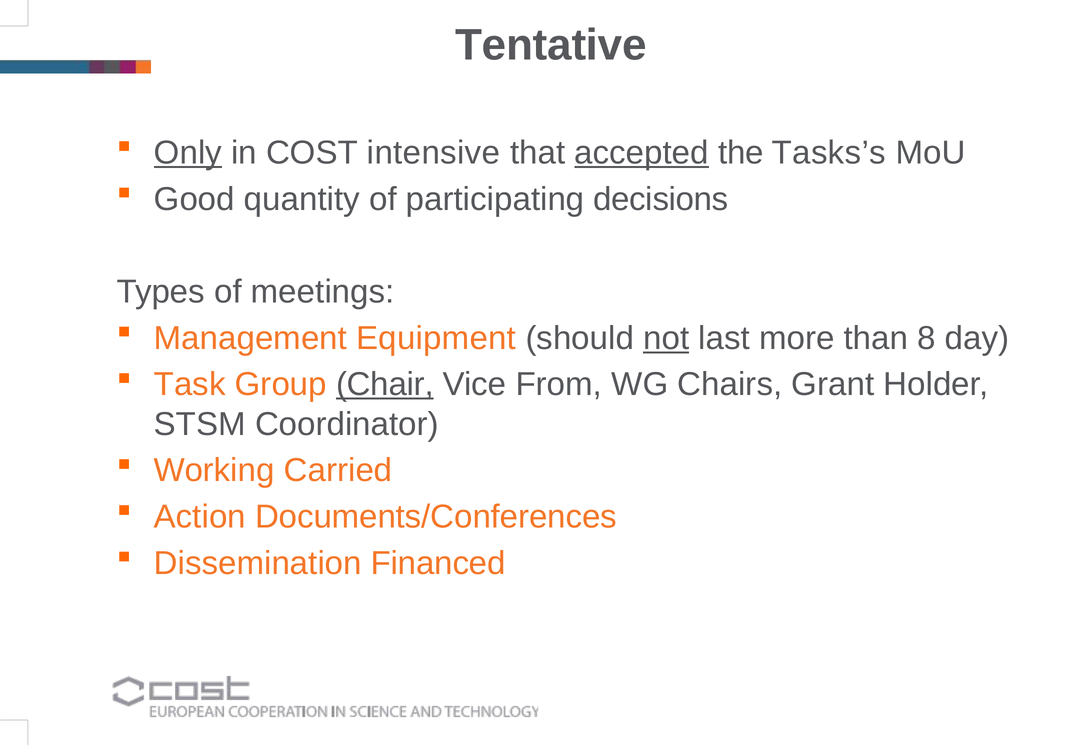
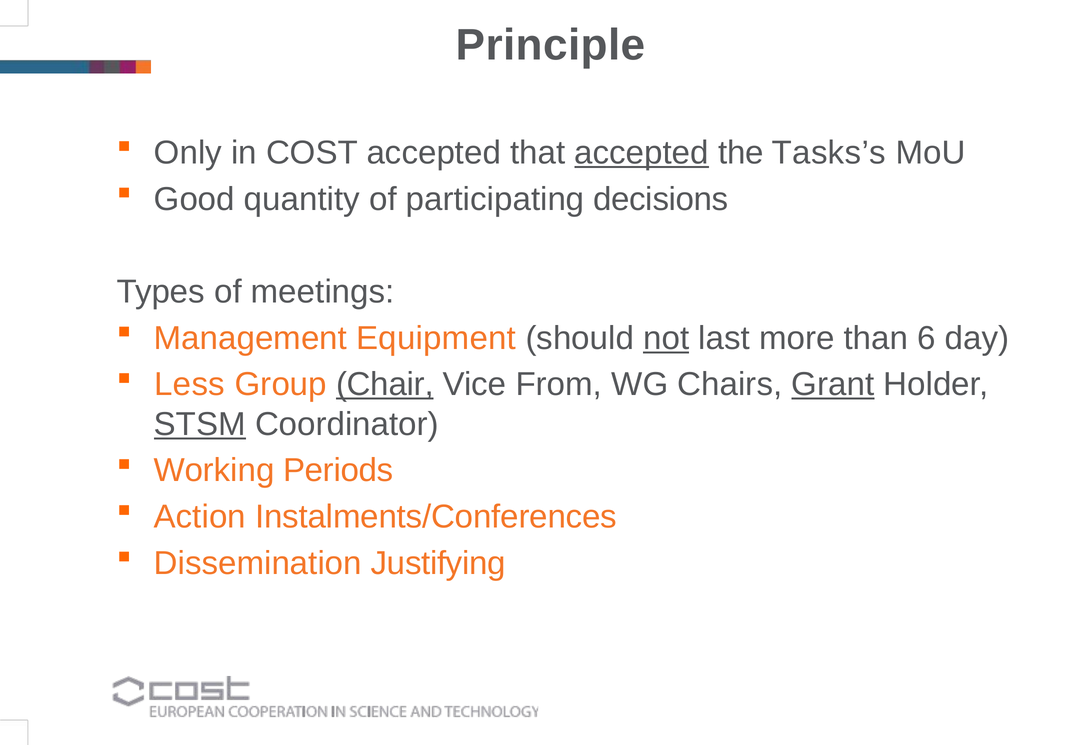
Tentative: Tentative -> Principle
Only underline: present -> none
COST intensive: intensive -> accepted
8: 8 -> 6
Task: Task -> Less
Grant underline: none -> present
STSM underline: none -> present
Carried: Carried -> Periods
Documents/Conferences: Documents/Conferences -> Instalments/Conferences
Financed: Financed -> Justifying
